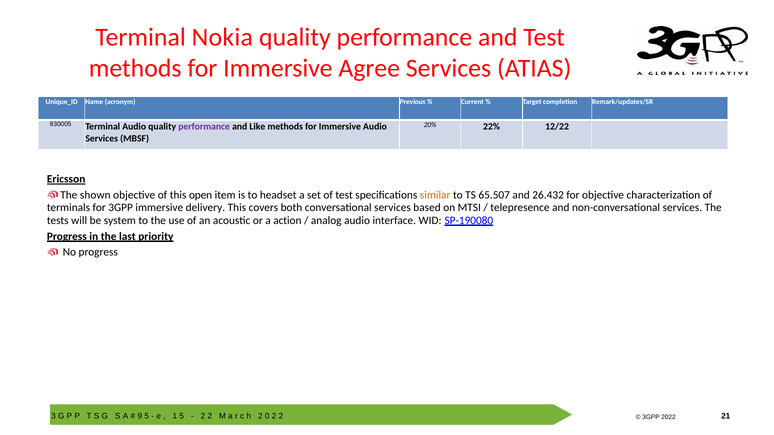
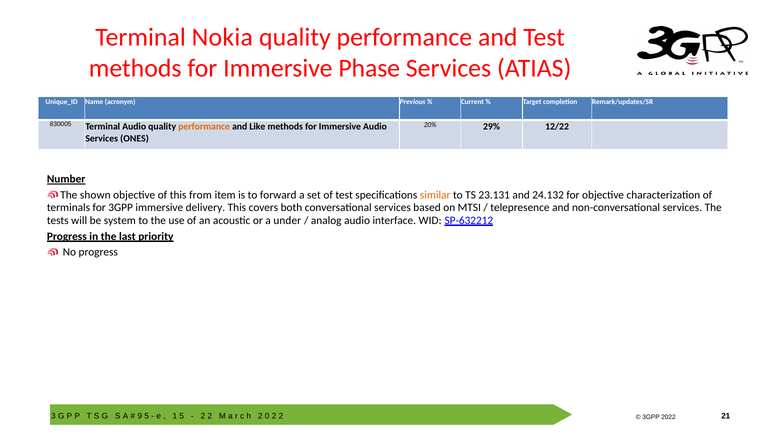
Agree: Agree -> Phase
performance at (204, 127) colour: purple -> orange
22%: 22% -> 29%
MBSF: MBSF -> ONES
Ericsson: Ericsson -> Number
open: open -> from
headset: headset -> forward
65.507: 65.507 -> 23.131
26.432: 26.432 -> 24.132
action: action -> under
SP-190080: SP-190080 -> SP-632212
